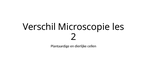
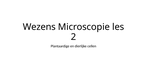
Verschil: Verschil -> Wezens
